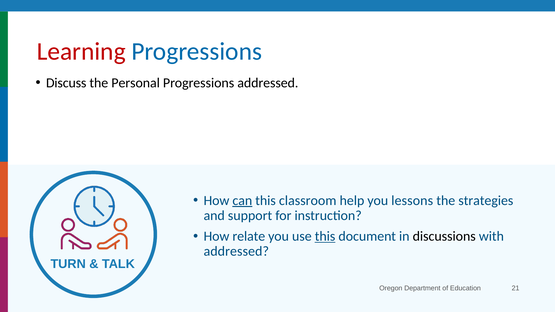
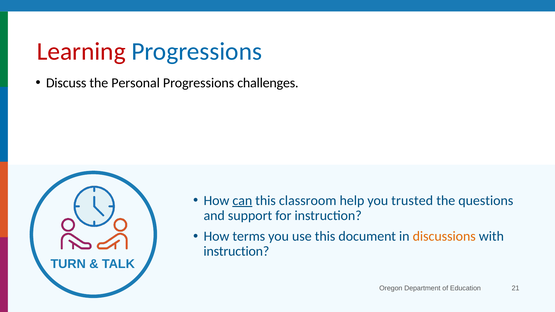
Progressions addressed: addressed -> challenges
lessons: lessons -> trusted
strategies: strategies -> questions
relate: relate -> terms
this at (325, 236) underline: present -> none
discussions colour: black -> orange
addressed at (236, 251): addressed -> instruction
